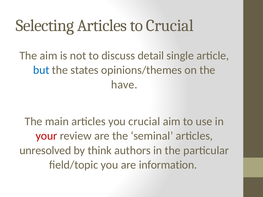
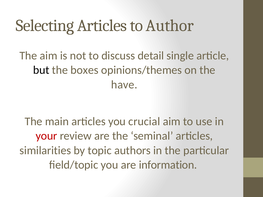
to Crucial: Crucial -> Author
but colour: blue -> black
states: states -> boxes
unresolved: unresolved -> similarities
think: think -> topic
